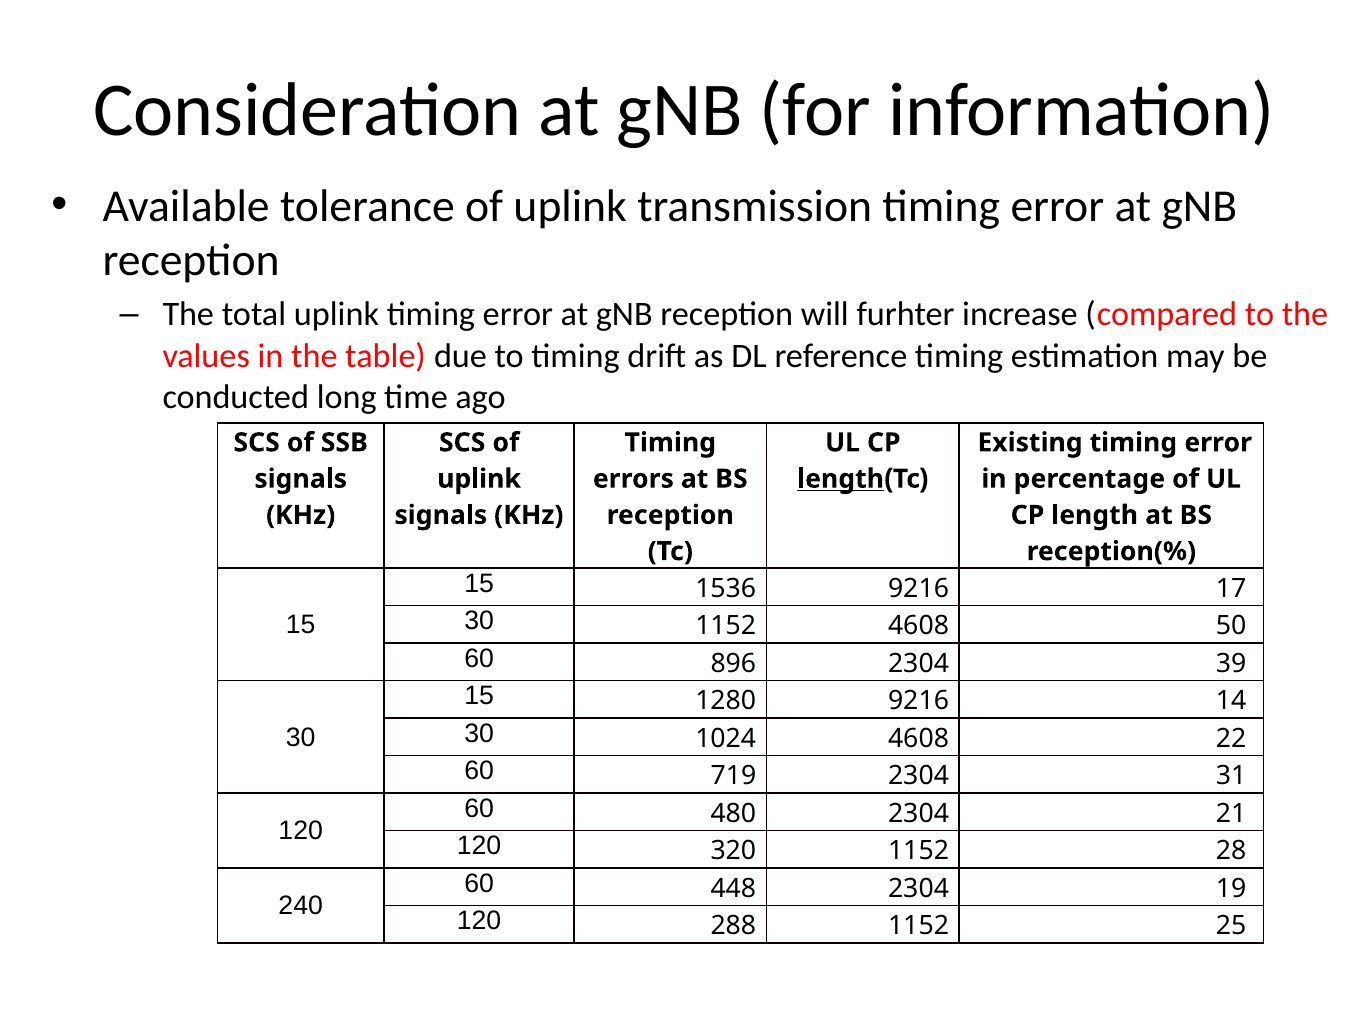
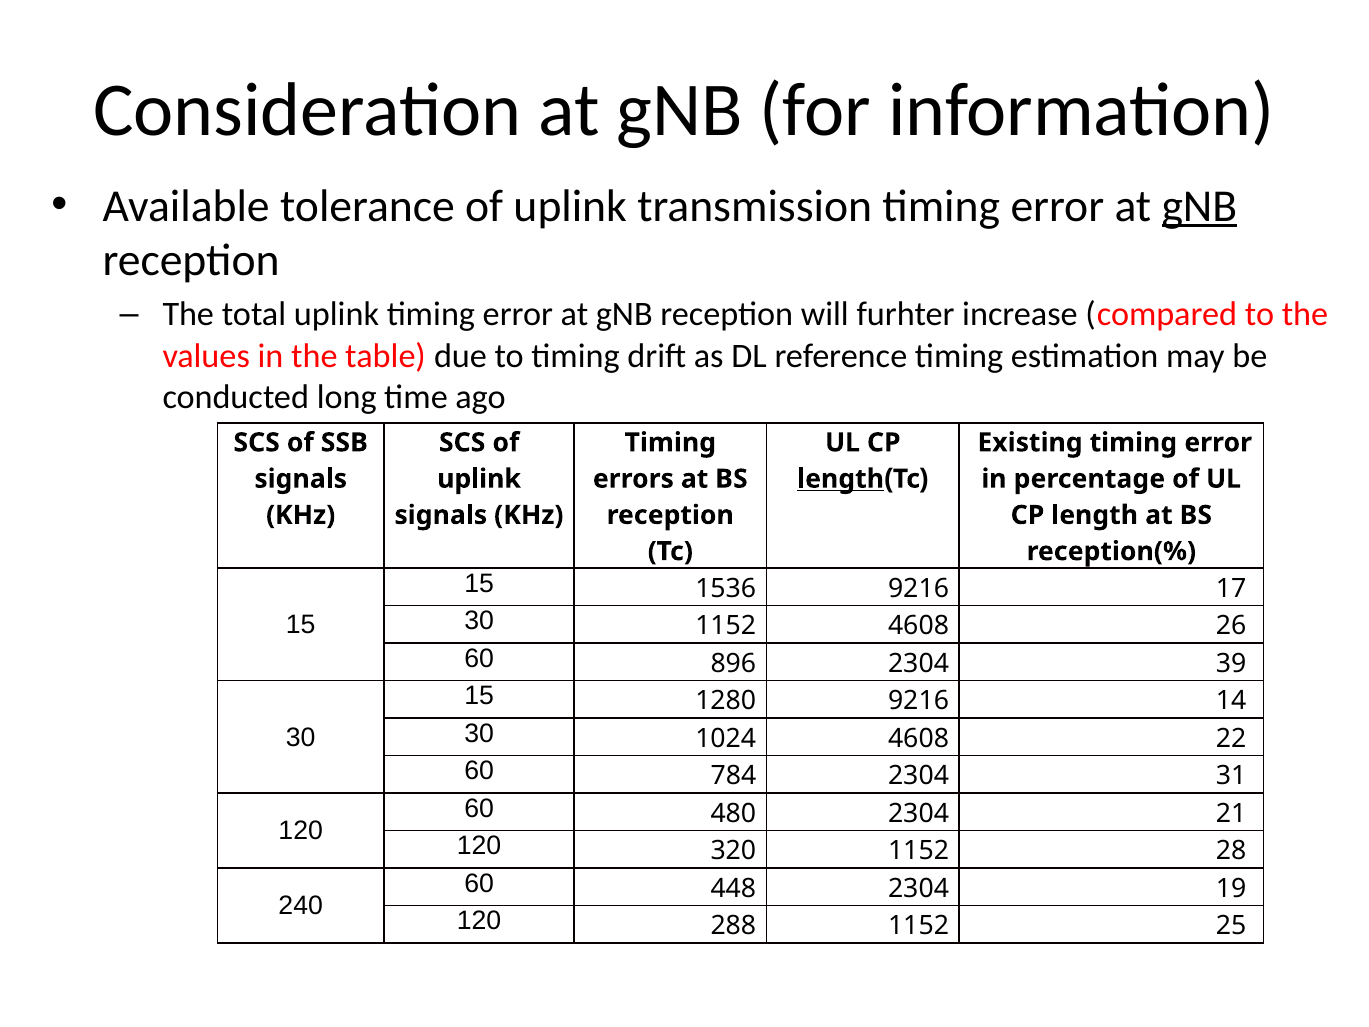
gNB at (1199, 206) underline: none -> present
50: 50 -> 26
719: 719 -> 784
